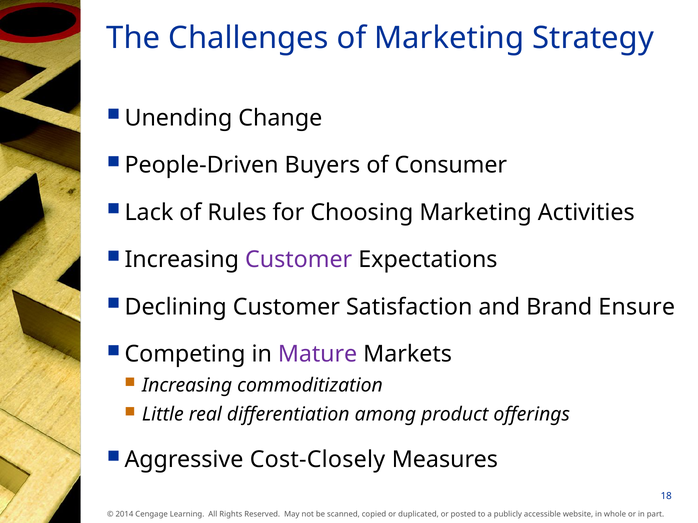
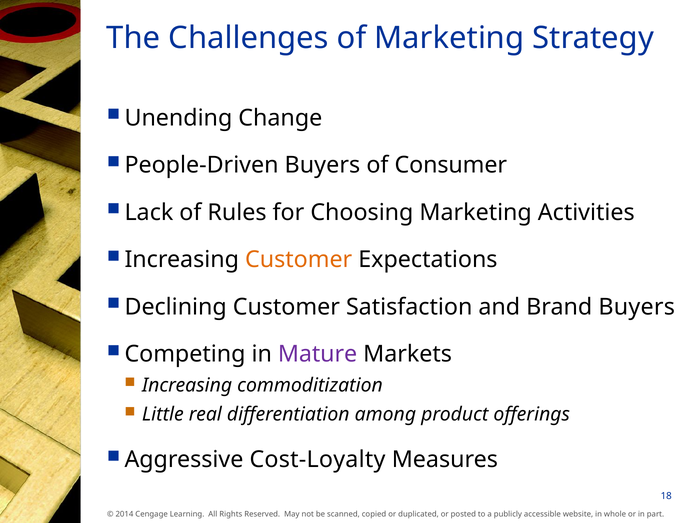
Customer at (299, 260) colour: purple -> orange
Brand Ensure: Ensure -> Buyers
Cost-Closely: Cost-Closely -> Cost-Loyalty
